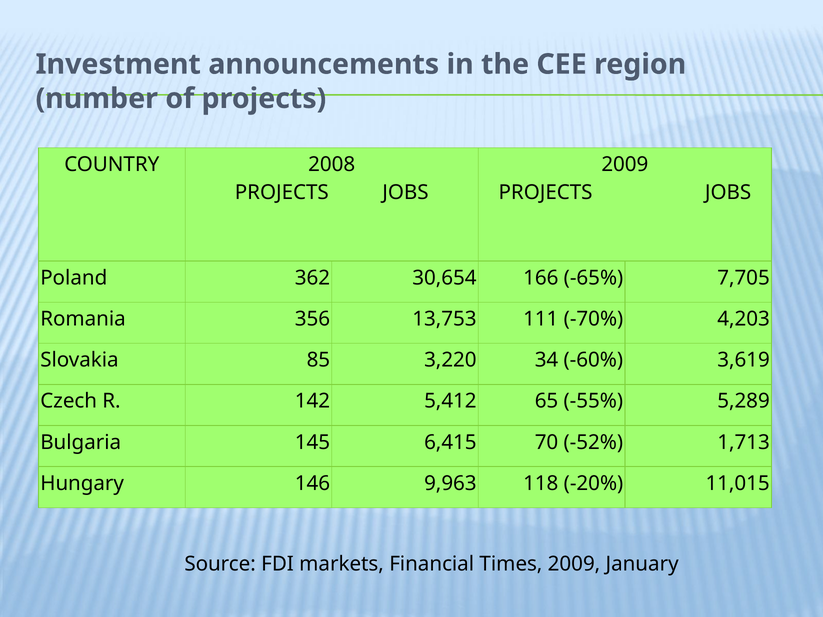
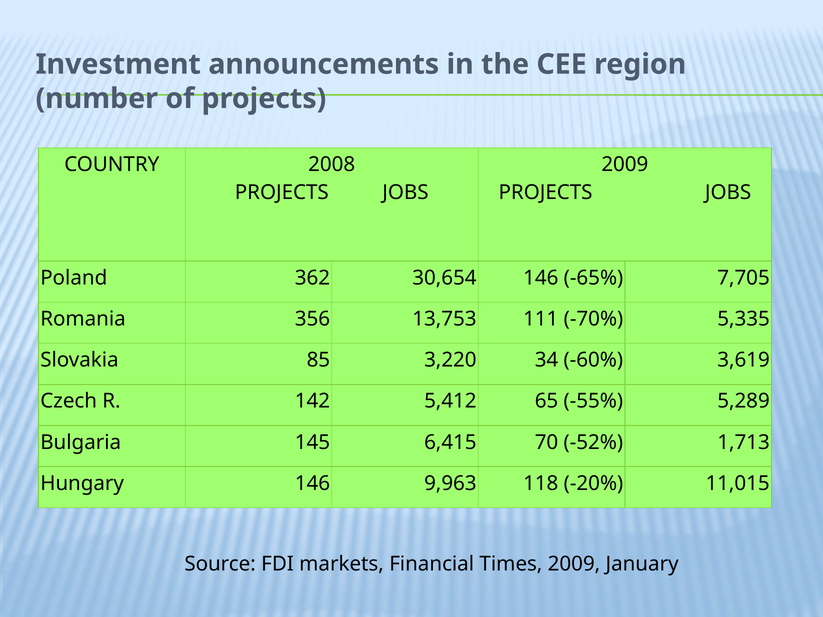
30,654 166: 166 -> 146
4,203: 4,203 -> 5,335
